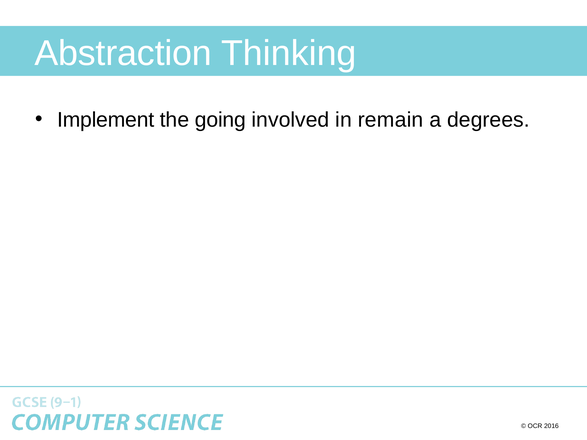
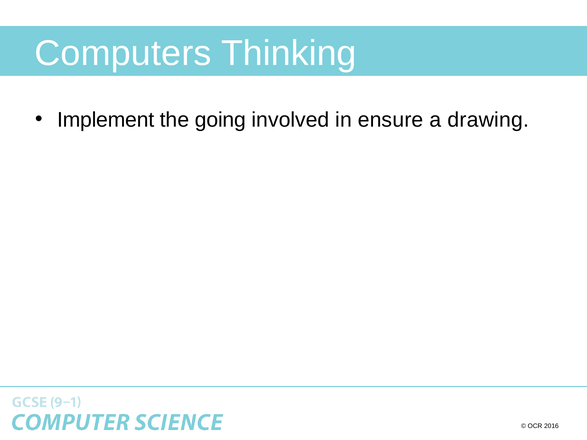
Abstraction: Abstraction -> Computers
remain: remain -> ensure
degrees: degrees -> drawing
